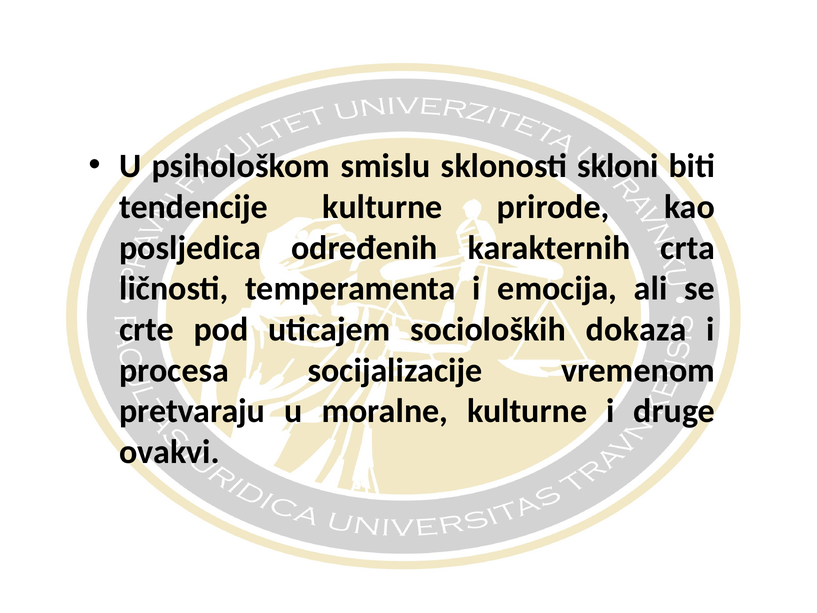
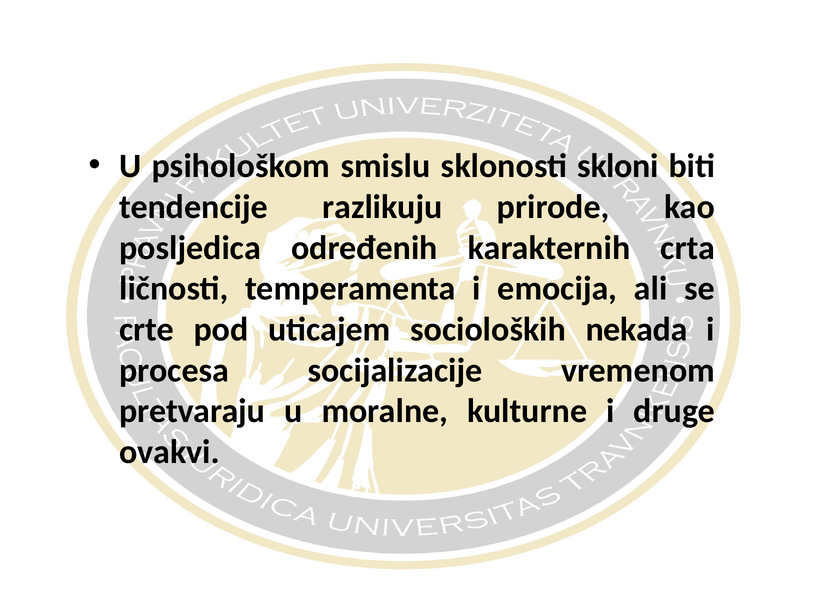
tendencije kulturne: kulturne -> razlikuju
dokaza: dokaza -> nekada
